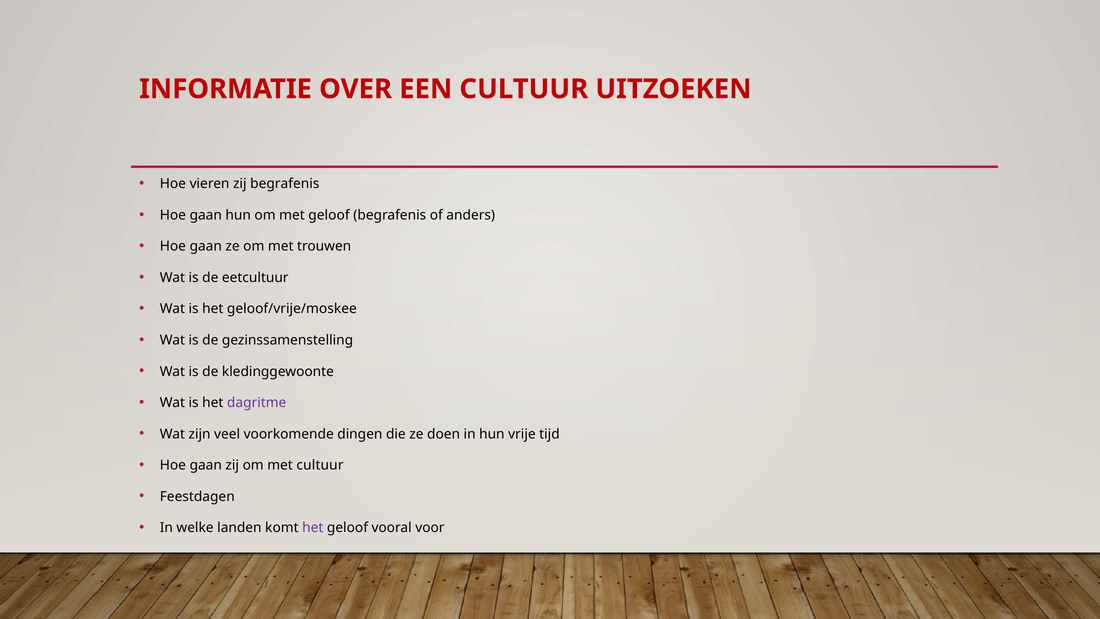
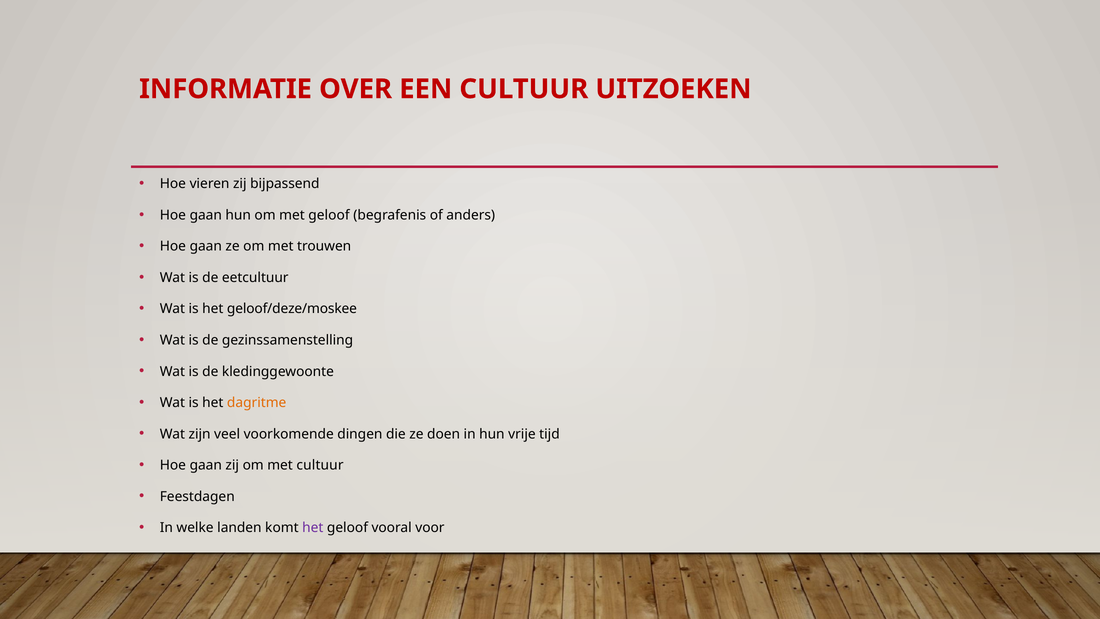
zij begrafenis: begrafenis -> bijpassend
geloof/vrije/moskee: geloof/vrije/moskee -> geloof/deze/moskee
dagritme colour: purple -> orange
